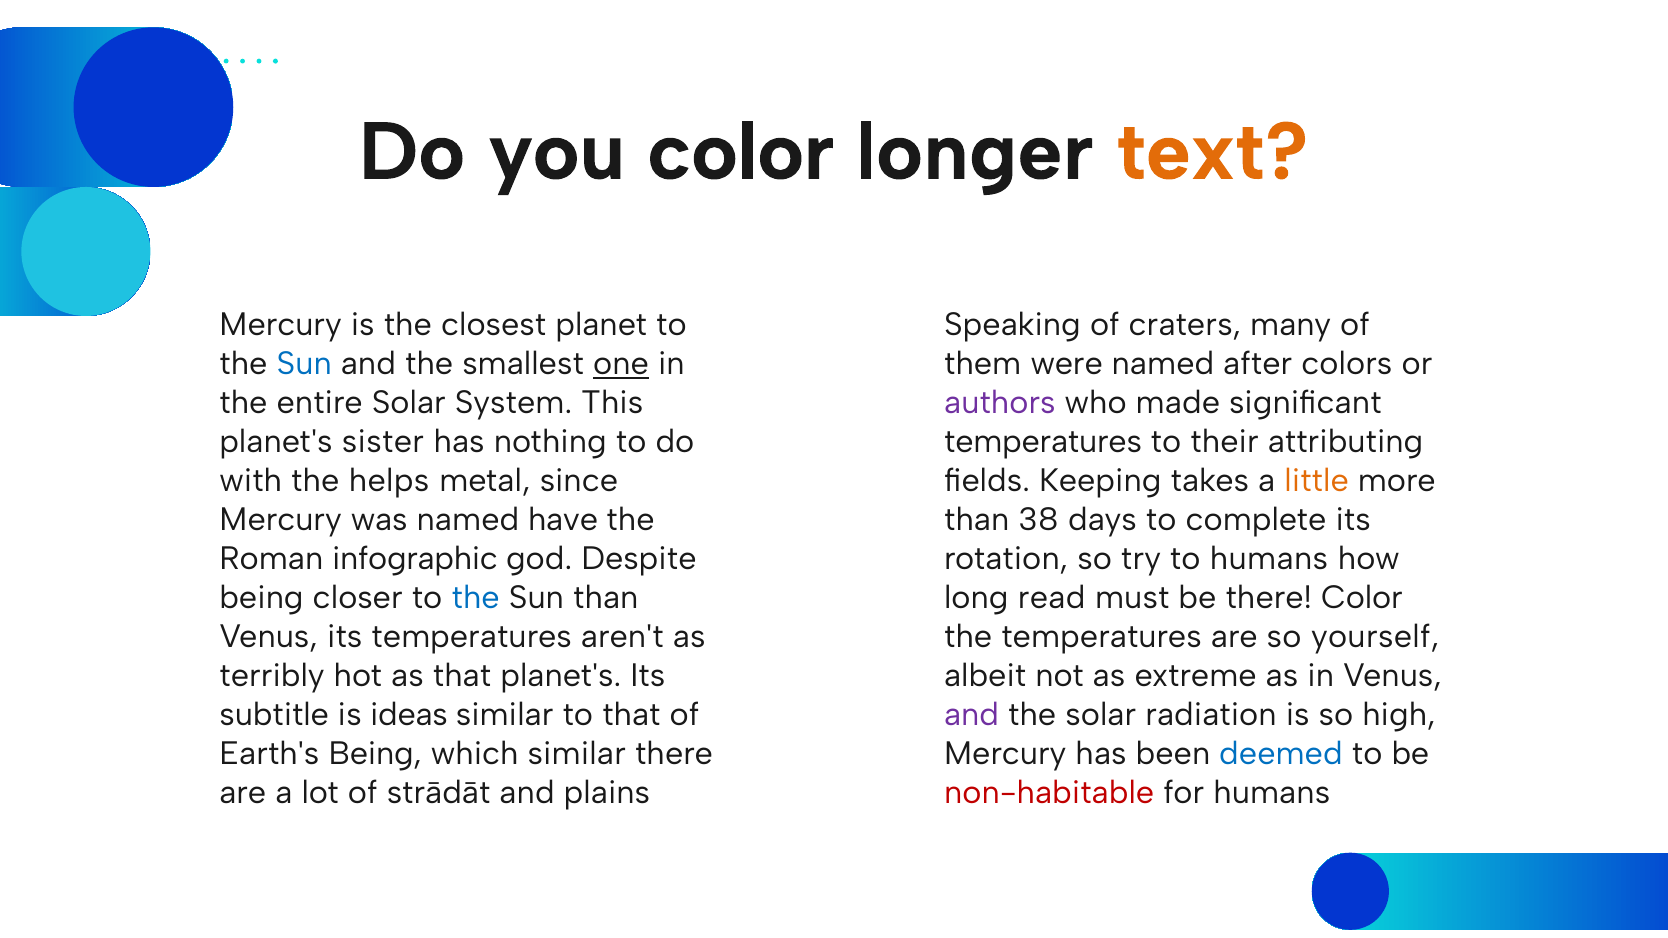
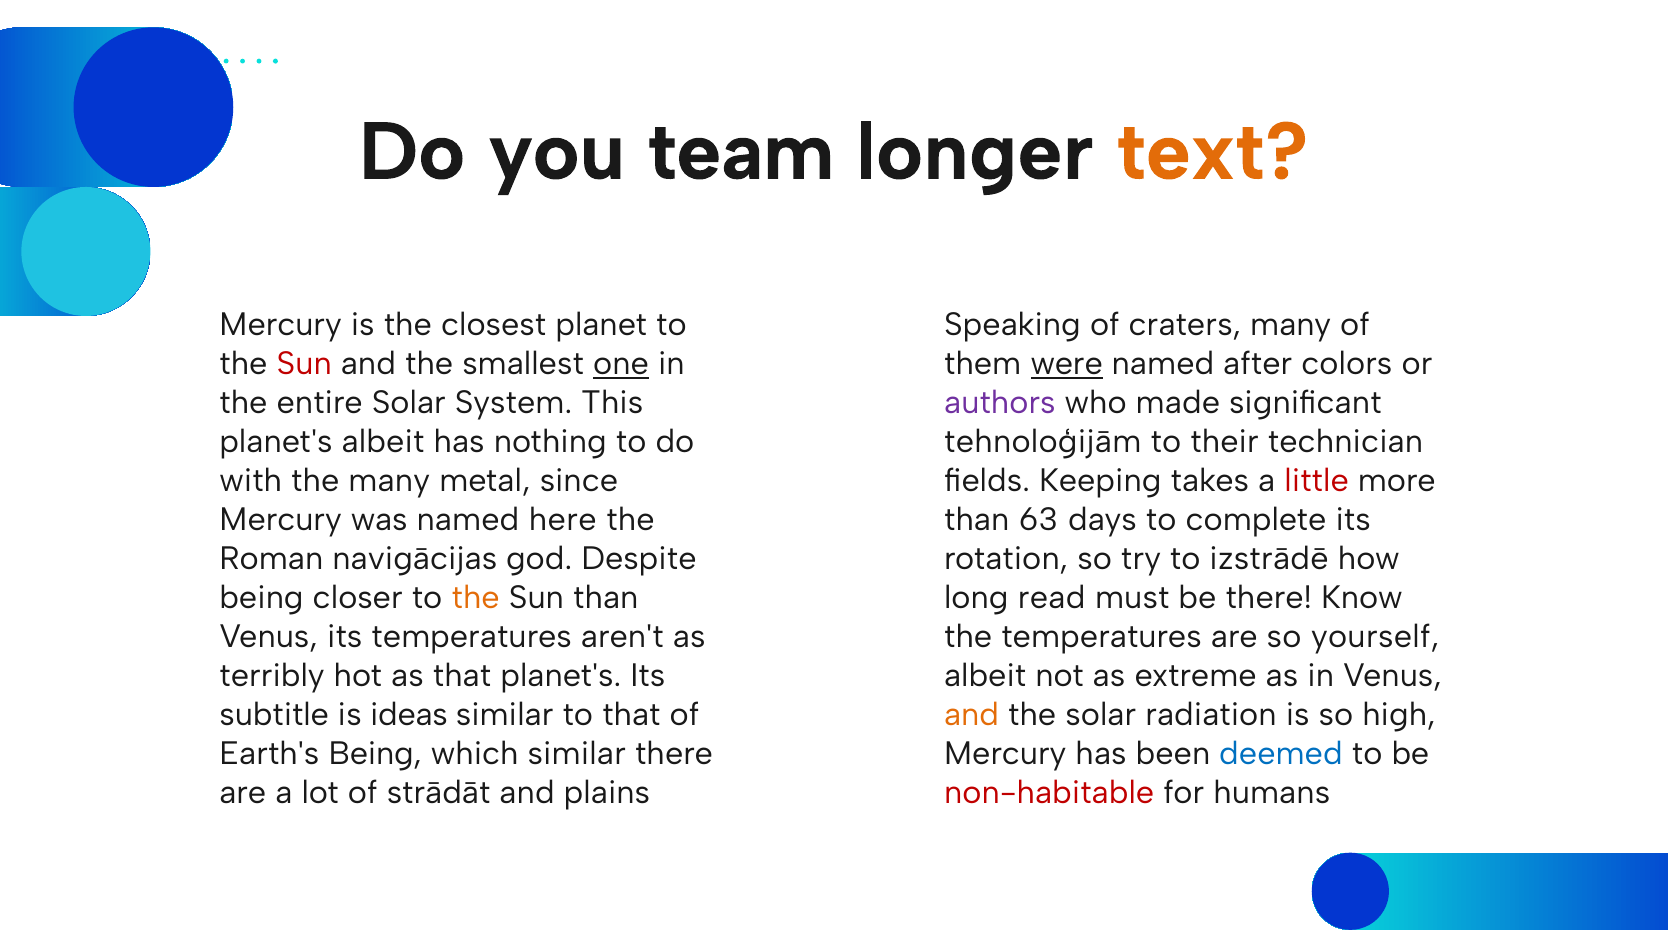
you color: color -> team
Sun at (304, 364) colour: blue -> red
were underline: none -> present
planet's sister: sister -> albeit
temperatures at (1043, 442): temperatures -> tehnoloģijām
attributing: attributing -> technician
the helps: helps -> many
little colour: orange -> red
have: have -> here
38: 38 -> 63
infographic: infographic -> navigācijas
to humans: humans -> izstrādē
the at (476, 598) colour: blue -> orange
there Color: Color -> Know
and at (972, 715) colour: purple -> orange
